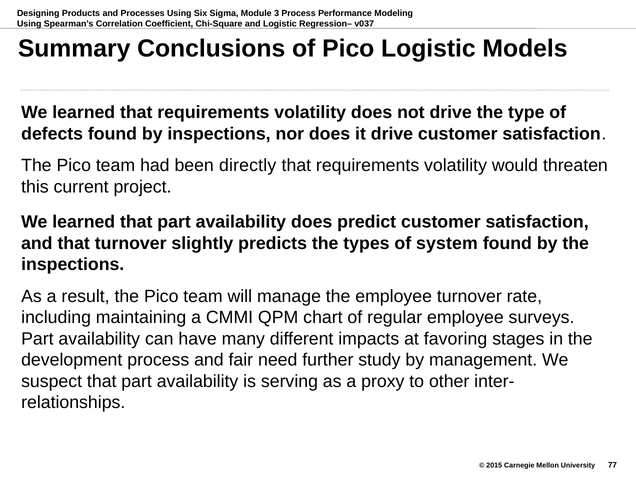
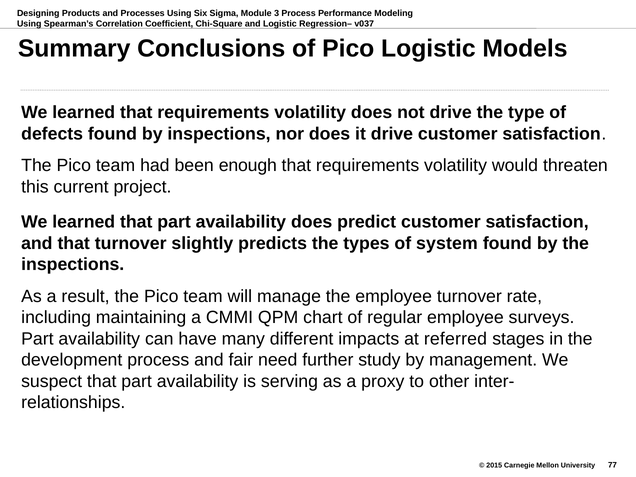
directly: directly -> enough
favoring: favoring -> referred
